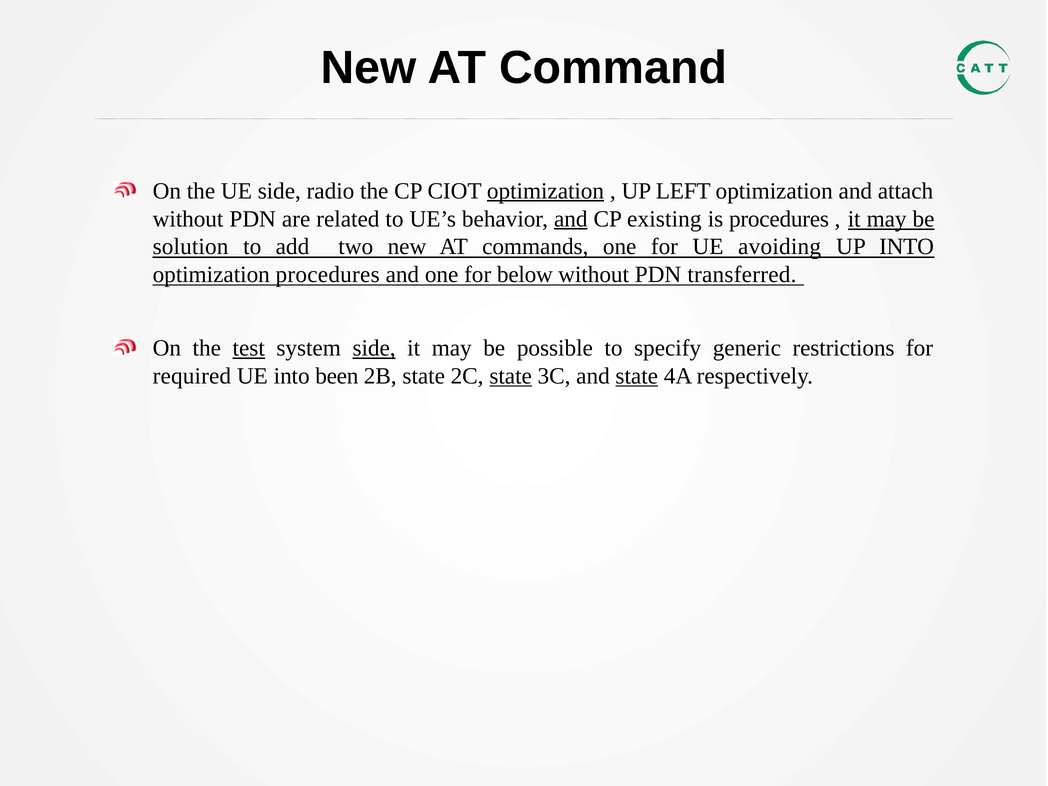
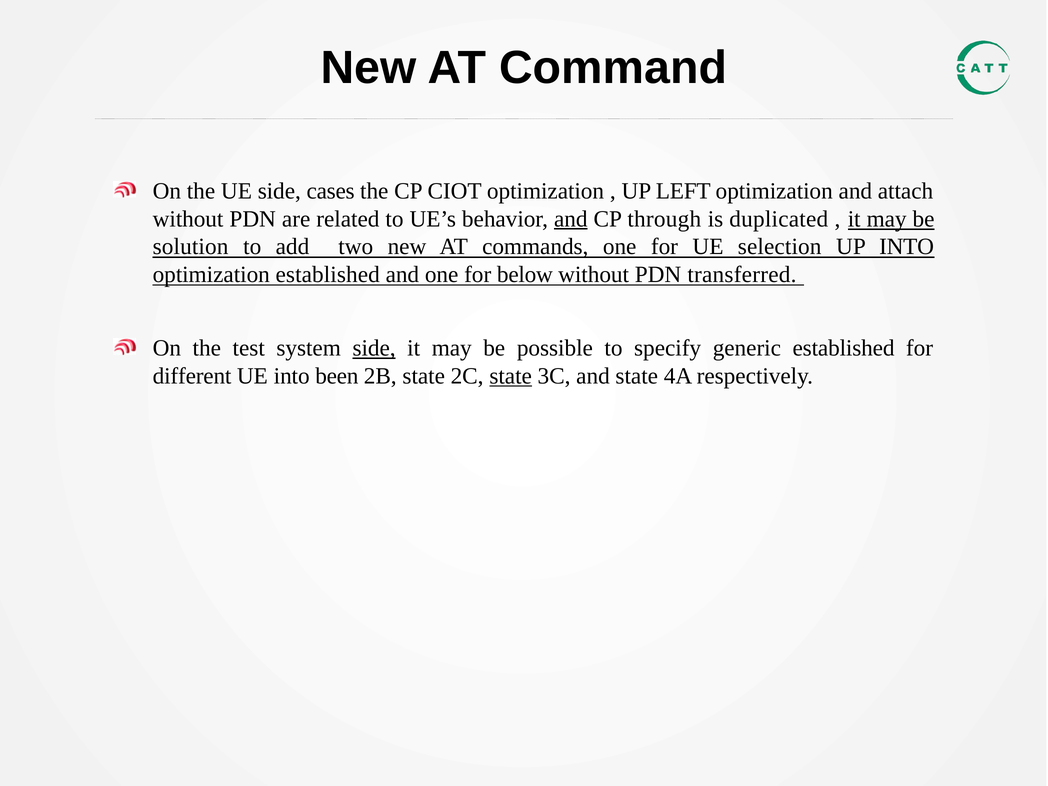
radio: radio -> cases
optimization at (546, 191) underline: present -> none
existing: existing -> through
is procedures: procedures -> duplicated
avoiding: avoiding -> selection
optimization procedures: procedures -> established
test underline: present -> none
generic restrictions: restrictions -> established
required: required -> different
state at (637, 376) underline: present -> none
